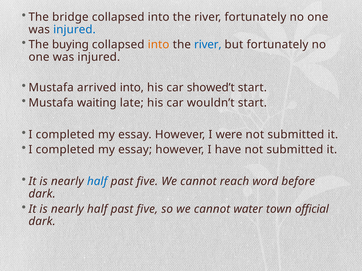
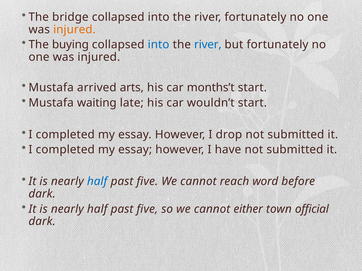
injured at (74, 30) colour: blue -> orange
into at (159, 45) colour: orange -> blue
arrived into: into -> arts
showed’t: showed’t -> months’t
were: were -> drop
water: water -> either
